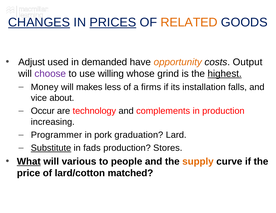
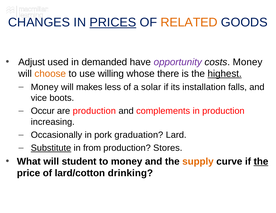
CHANGES underline: present -> none
opportunity colour: orange -> purple
costs Output: Output -> Money
choose colour: purple -> orange
grind: grind -> there
firms: firms -> solar
about: about -> boots
are technology: technology -> production
Programmer: Programmer -> Occasionally
fads: fads -> from
What underline: present -> none
various: various -> student
to people: people -> money
the at (261, 162) underline: none -> present
matched: matched -> drinking
